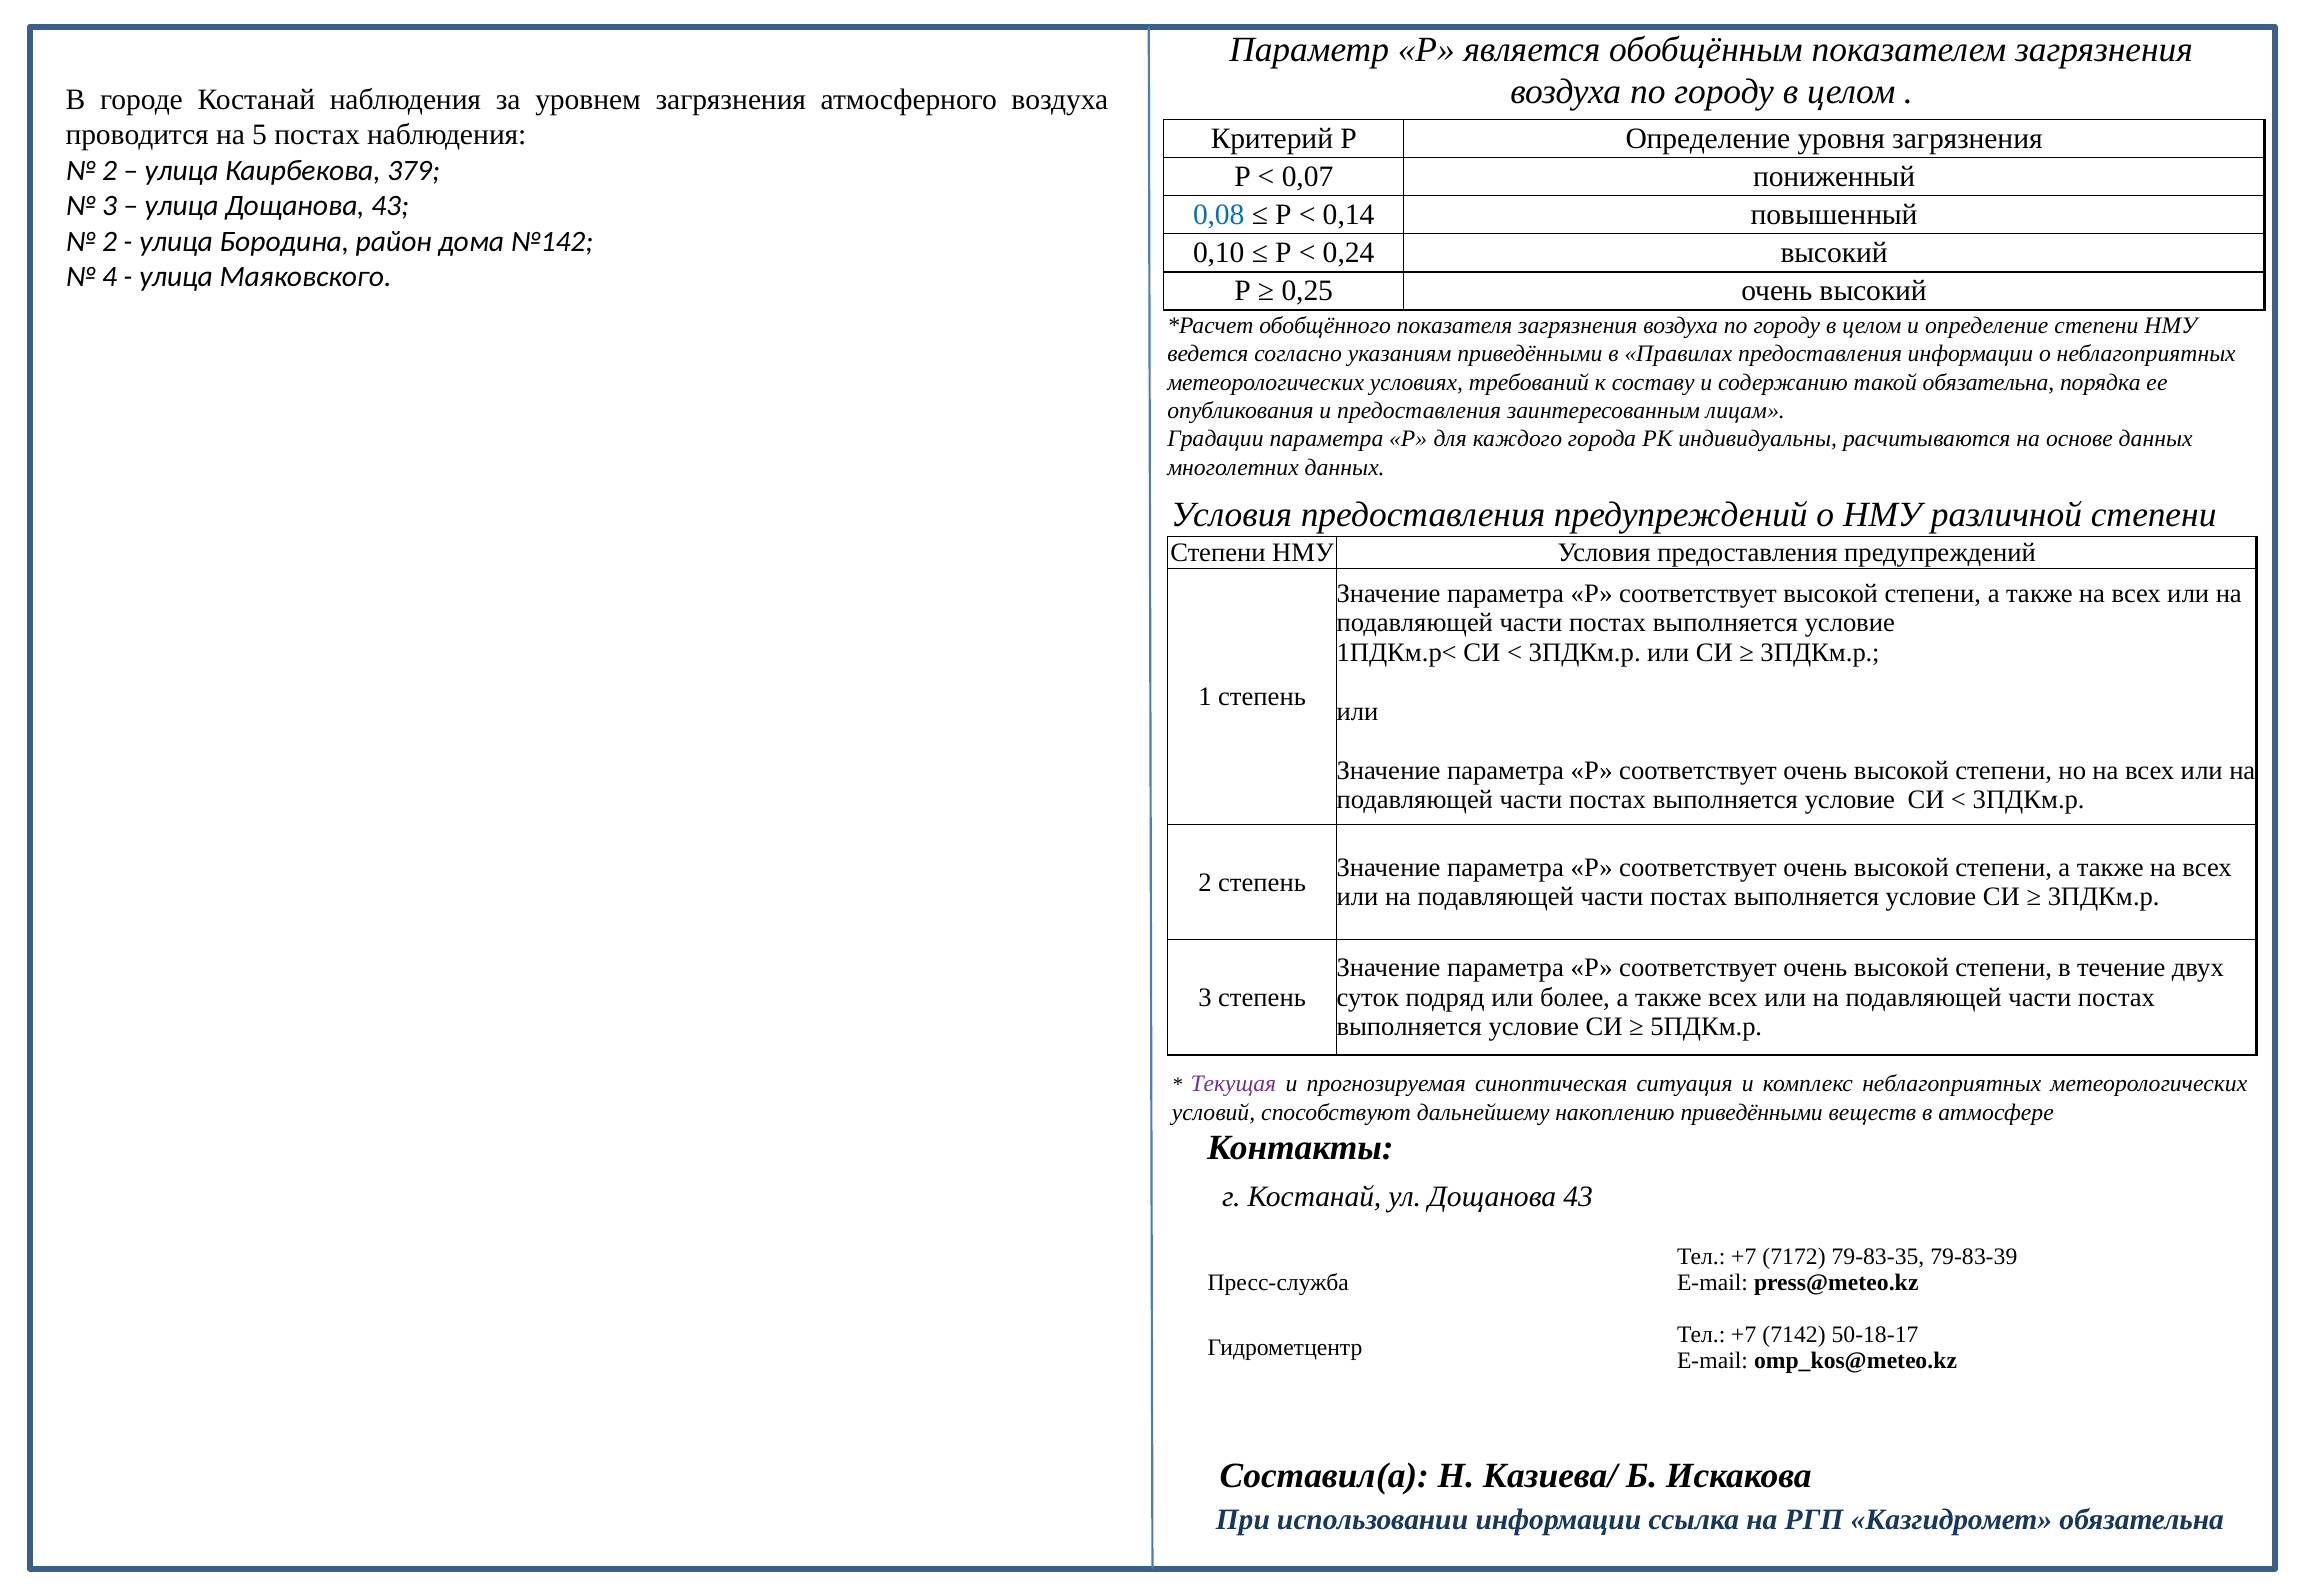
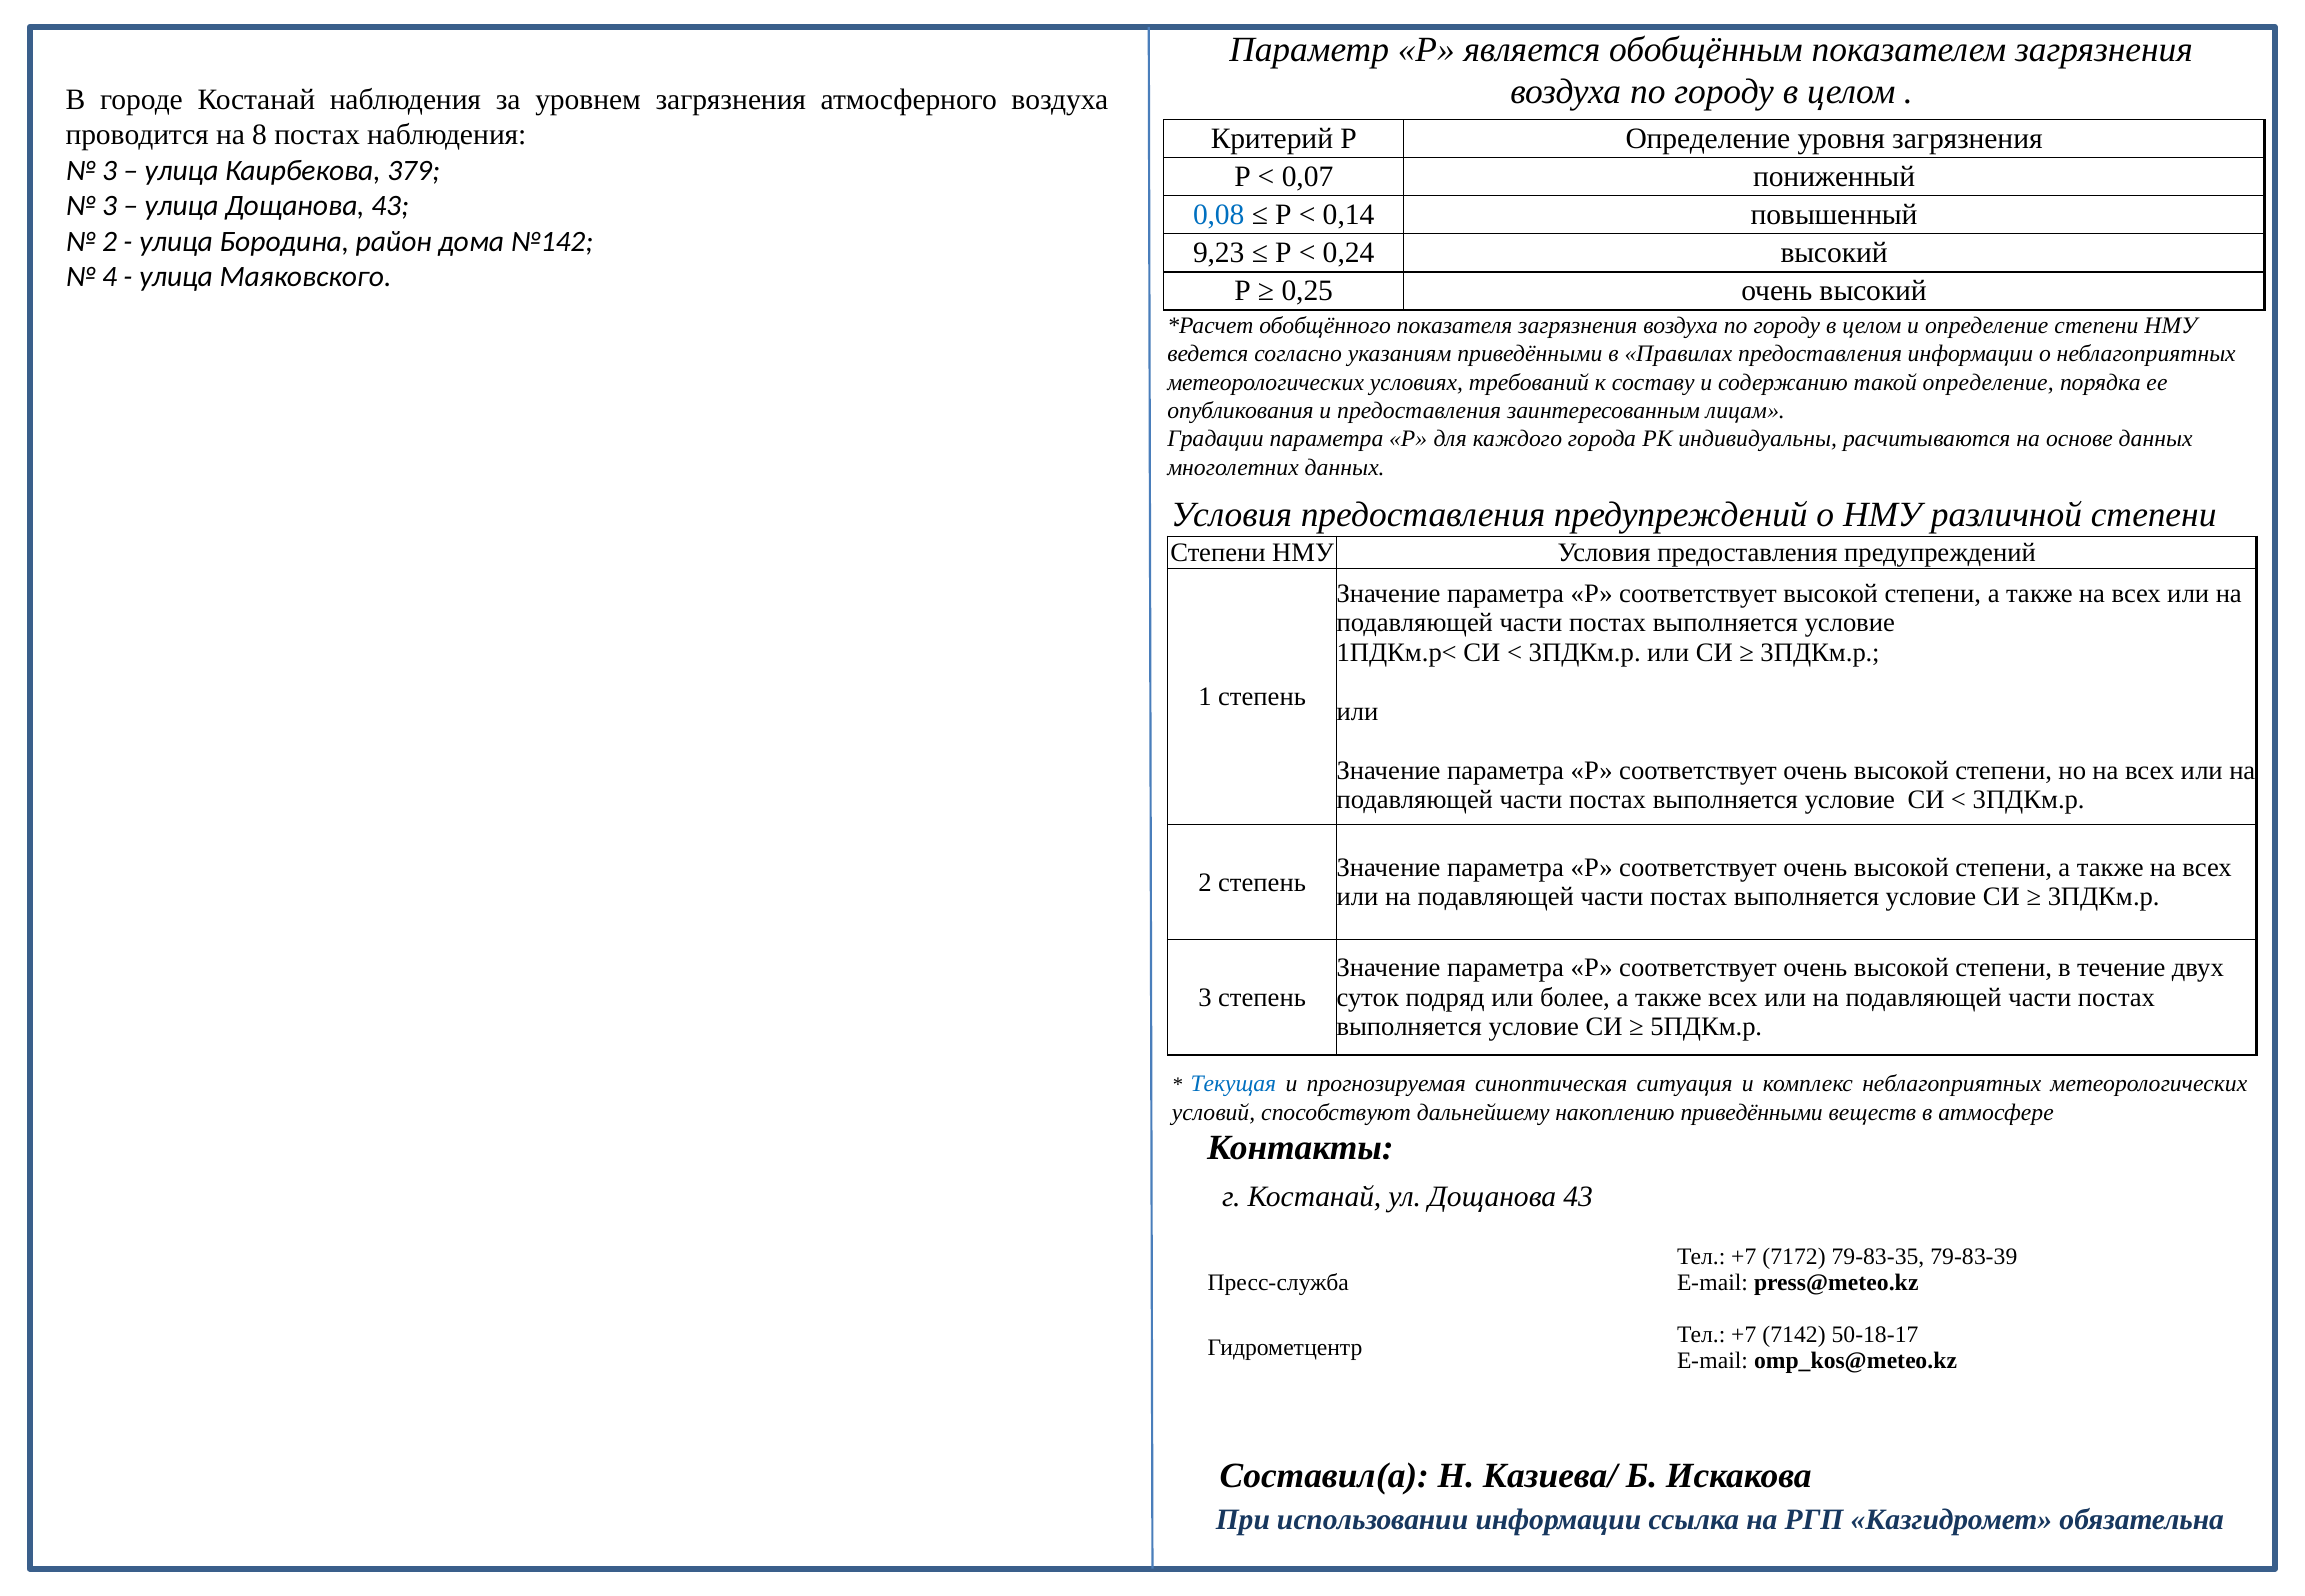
5: 5 -> 8
2 at (110, 171): 2 -> 3
0,10: 0,10 -> 9,23
такой обязательна: обязательна -> определение
Текущая colour: purple -> blue
